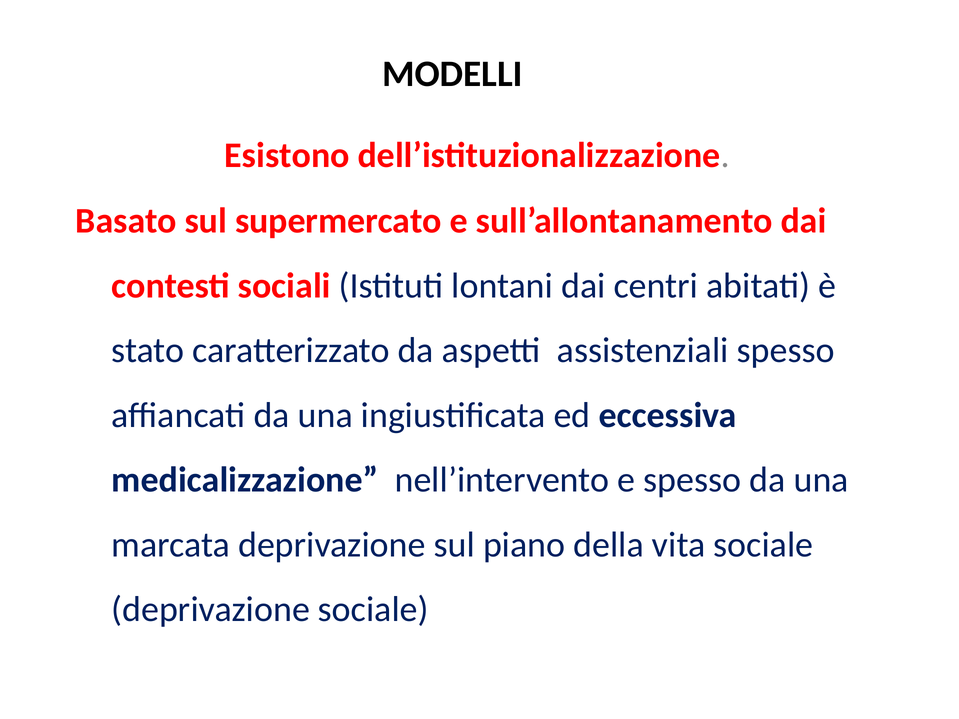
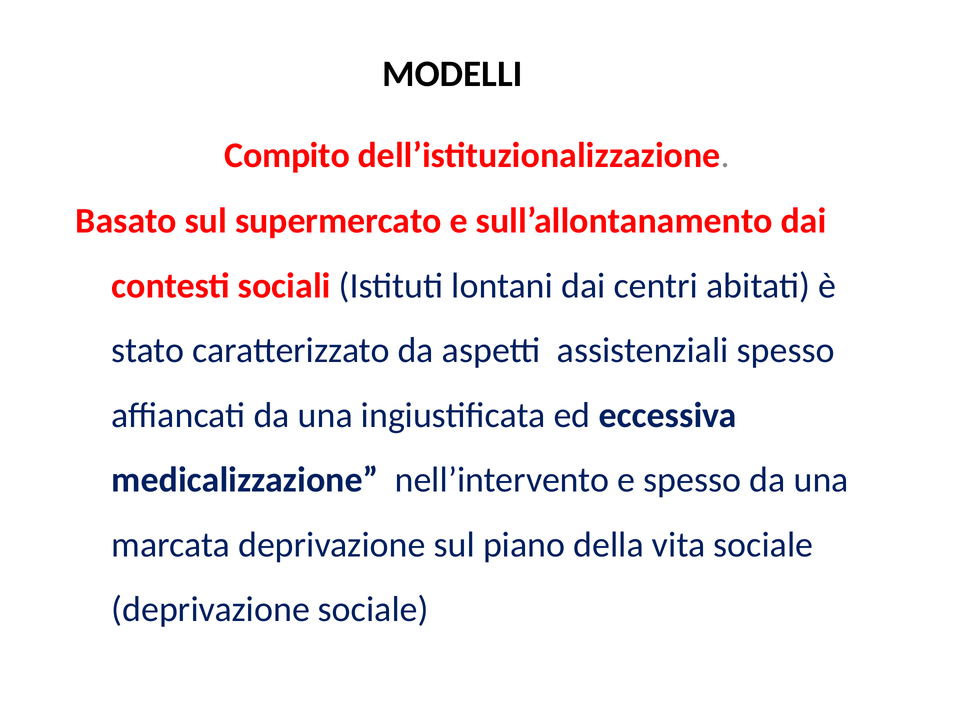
Esistono: Esistono -> Compito
